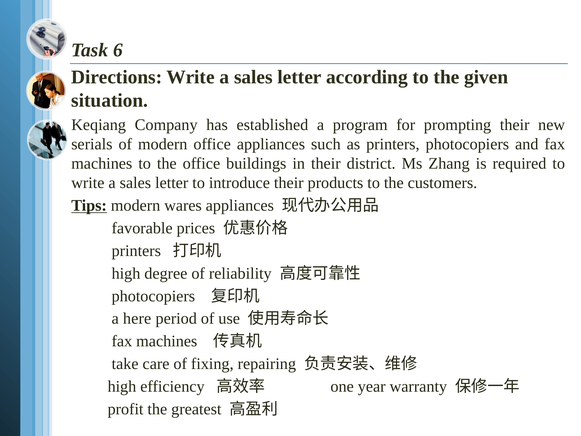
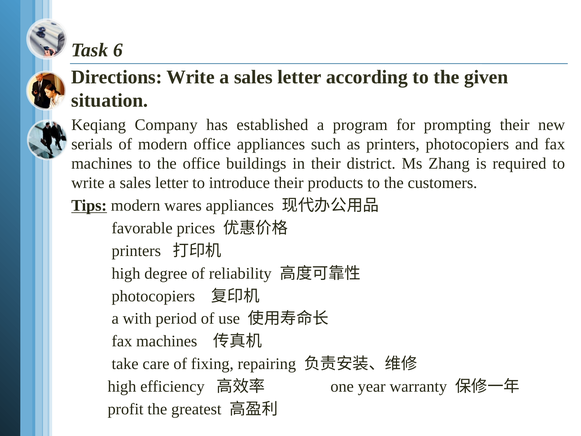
here: here -> with
